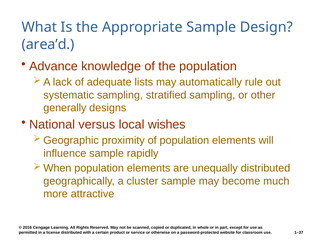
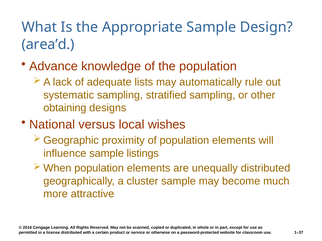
generally: generally -> obtaining
rapidly: rapidly -> listings
